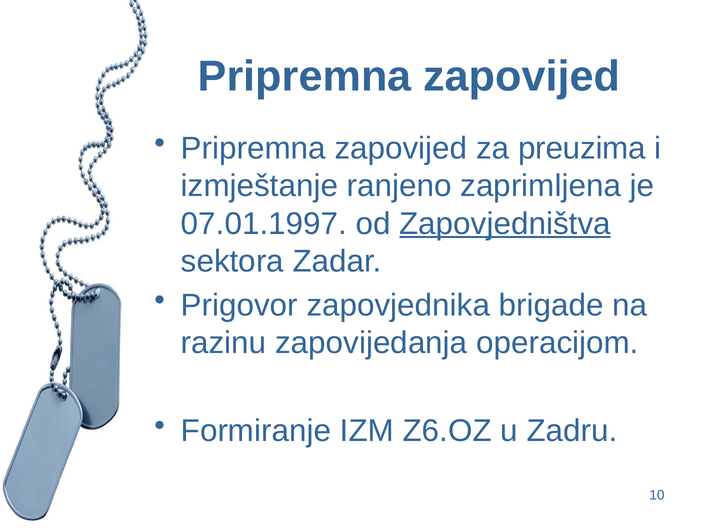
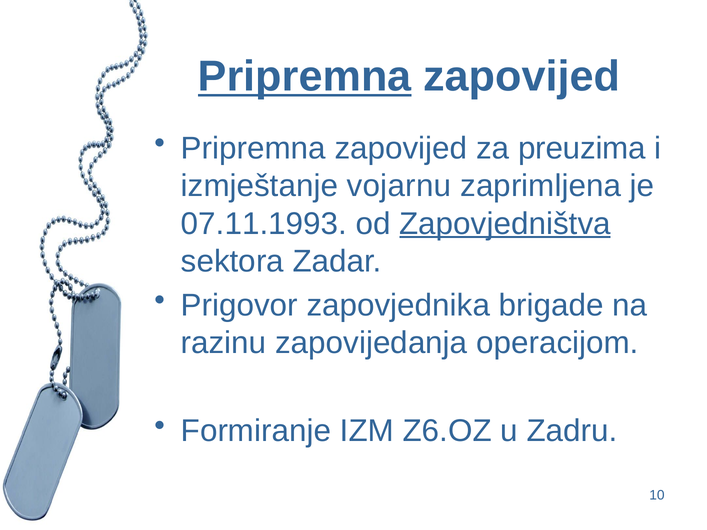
Pripremna at (305, 77) underline: none -> present
ranjeno: ranjeno -> vojarnu
07.01.1997: 07.01.1997 -> 07.11.1993
